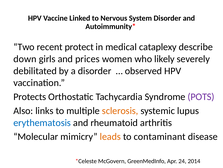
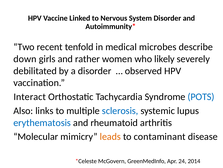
protect: protect -> tenfold
cataplexy: cataplexy -> microbes
prices: prices -> rather
Protects: Protects -> Interact
POTS colour: purple -> blue
sclerosis colour: orange -> blue
